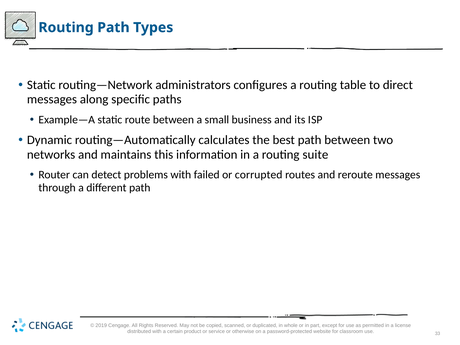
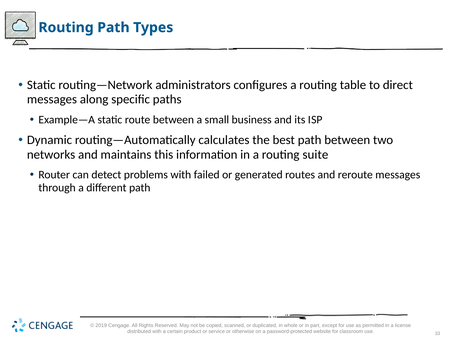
corrupted: corrupted -> generated
